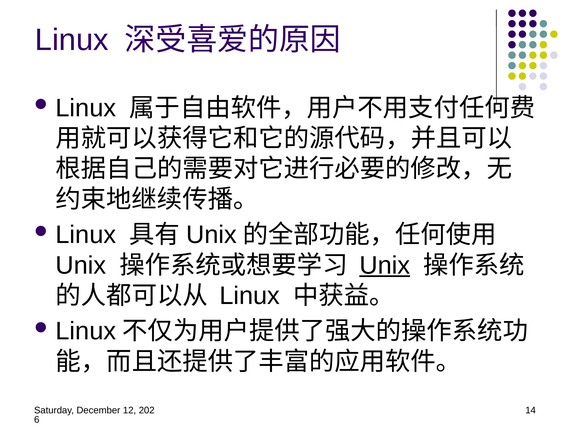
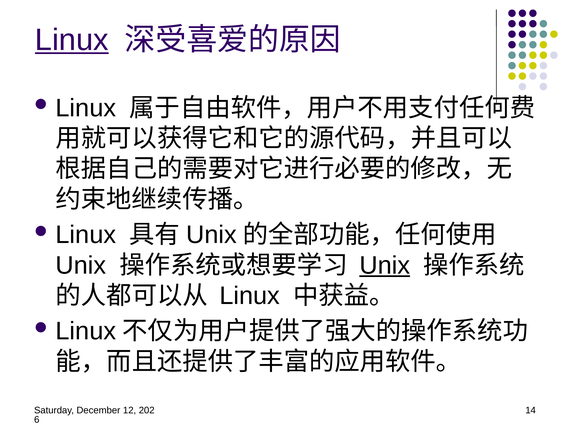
Linux at (72, 40) underline: none -> present
